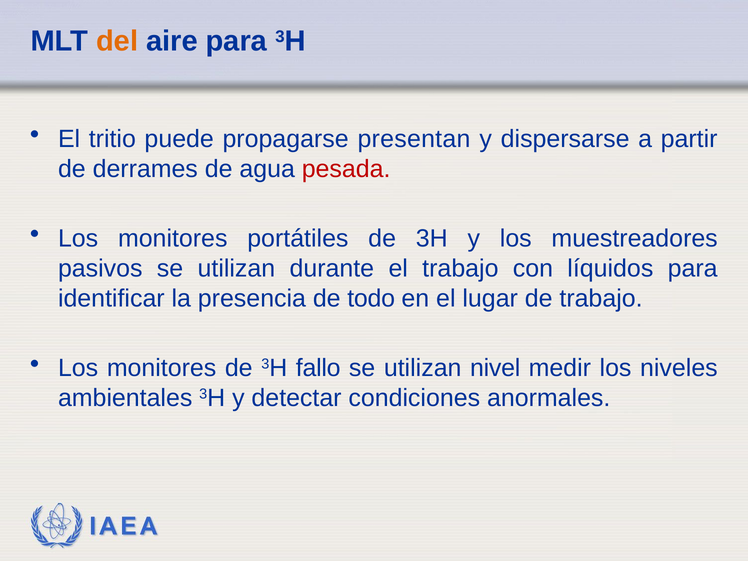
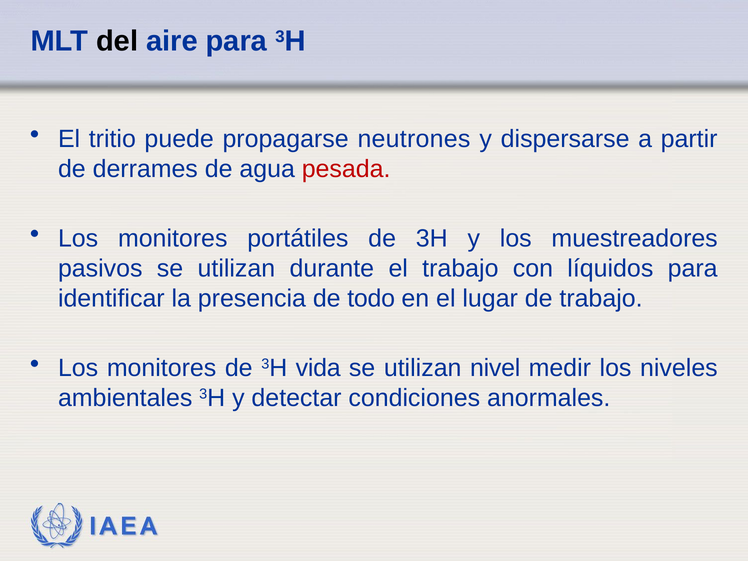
del colour: orange -> black
presentan: presentan -> neutrones
fallo: fallo -> vida
